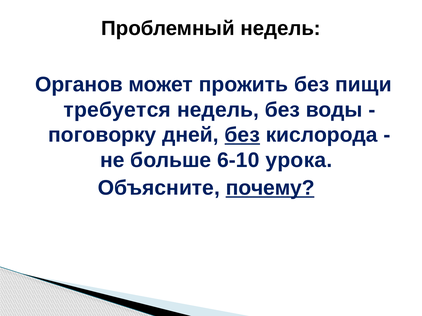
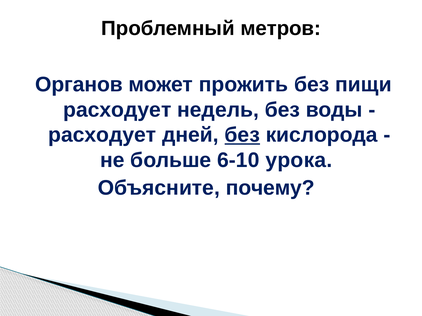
Проблемный недель: недель -> метров
требуется at (117, 110): требуется -> расходует
поговорку at (102, 135): поговорку -> расходует
почему underline: present -> none
